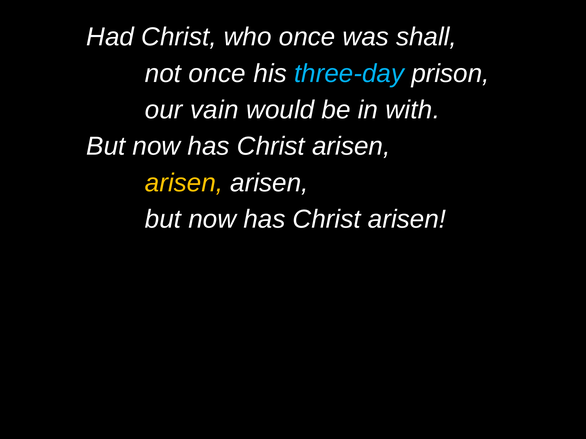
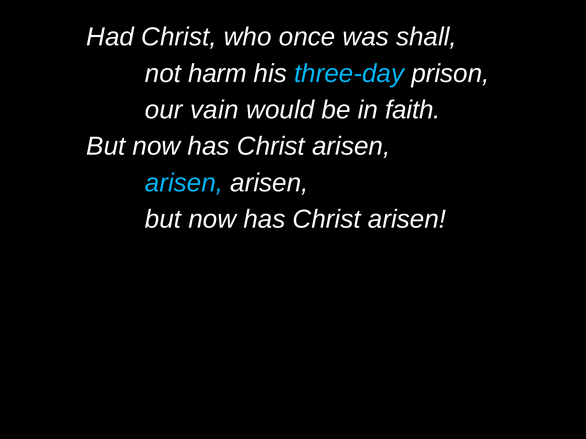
not once: once -> harm
with: with -> faith
arisen at (184, 183) colour: yellow -> light blue
